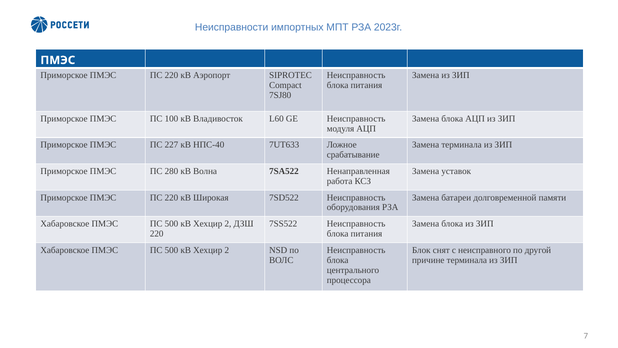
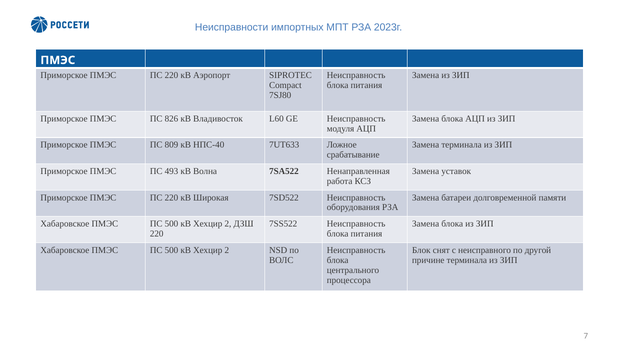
100: 100 -> 826
227: 227 -> 809
280: 280 -> 493
